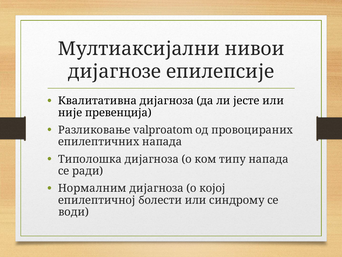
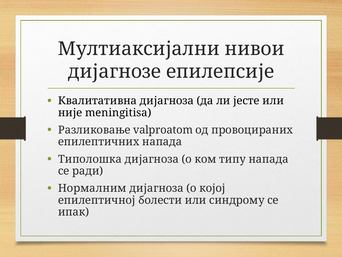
превенција: превенција -> meningitisa
води: води -> ипак
